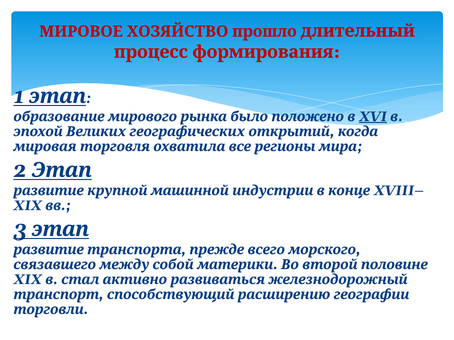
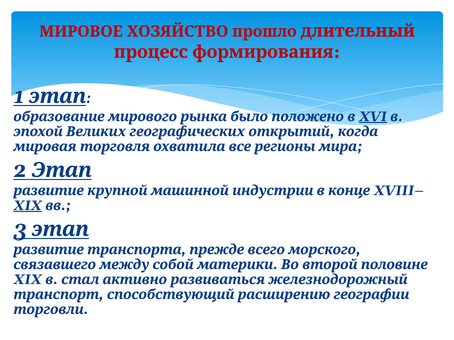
XIX at (28, 206) underline: none -> present
